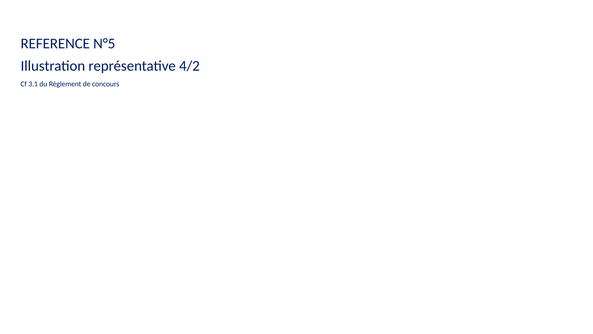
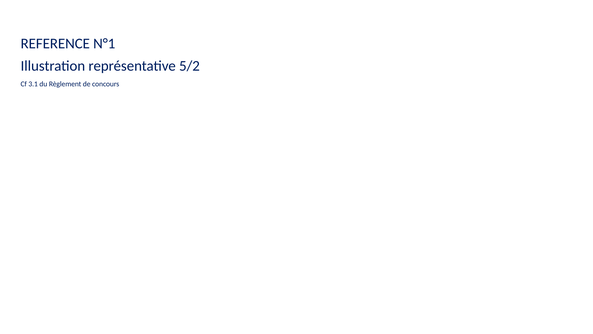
N°5: N°5 -> N°1
4/2: 4/2 -> 5/2
